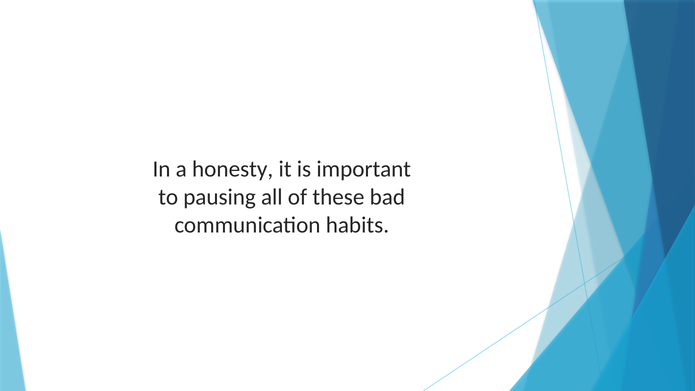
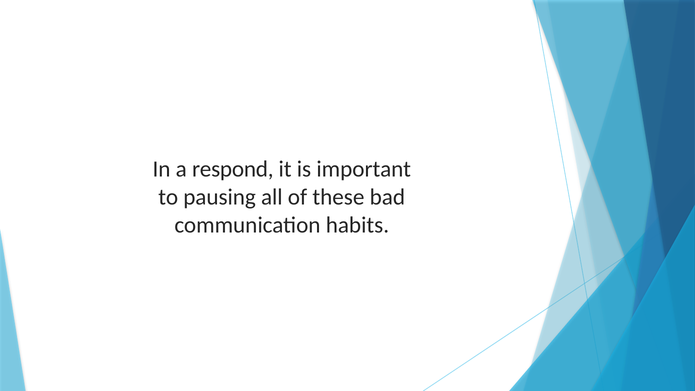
honesty: honesty -> respond
